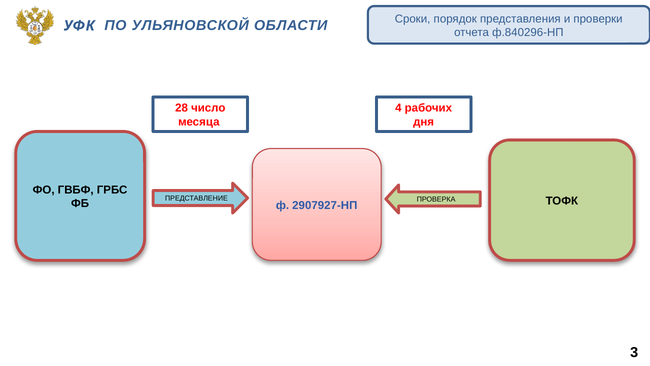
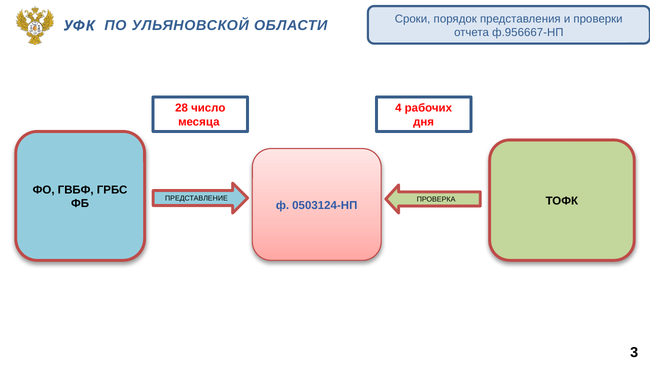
ф.840296-НП: ф.840296-НП -> ф.956667-НП
2907927-НП: 2907927-НП -> 0503124-НП
